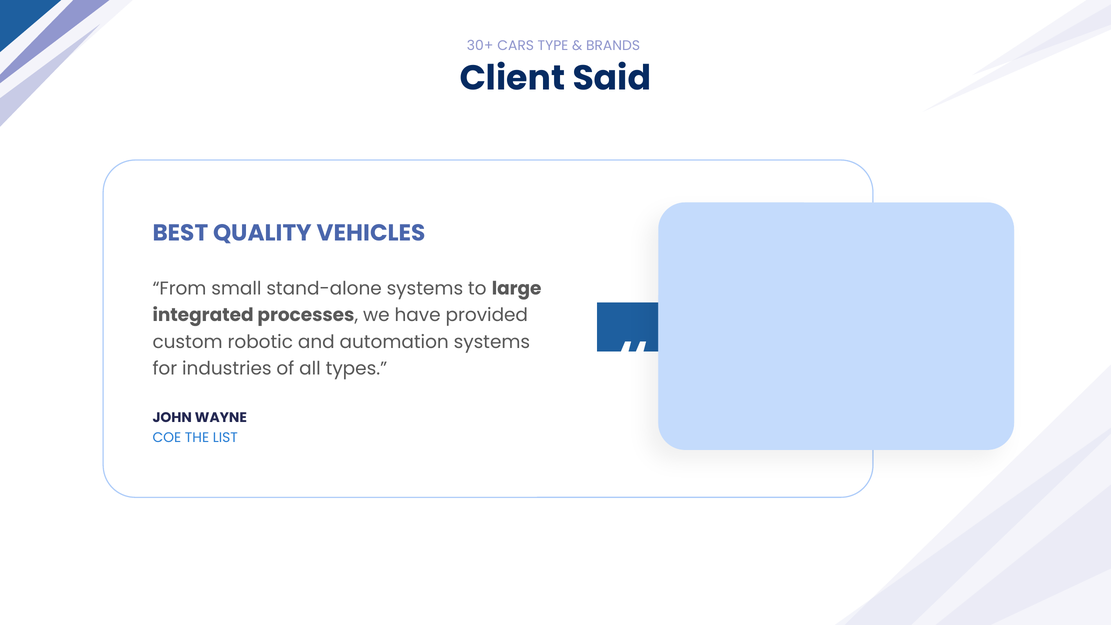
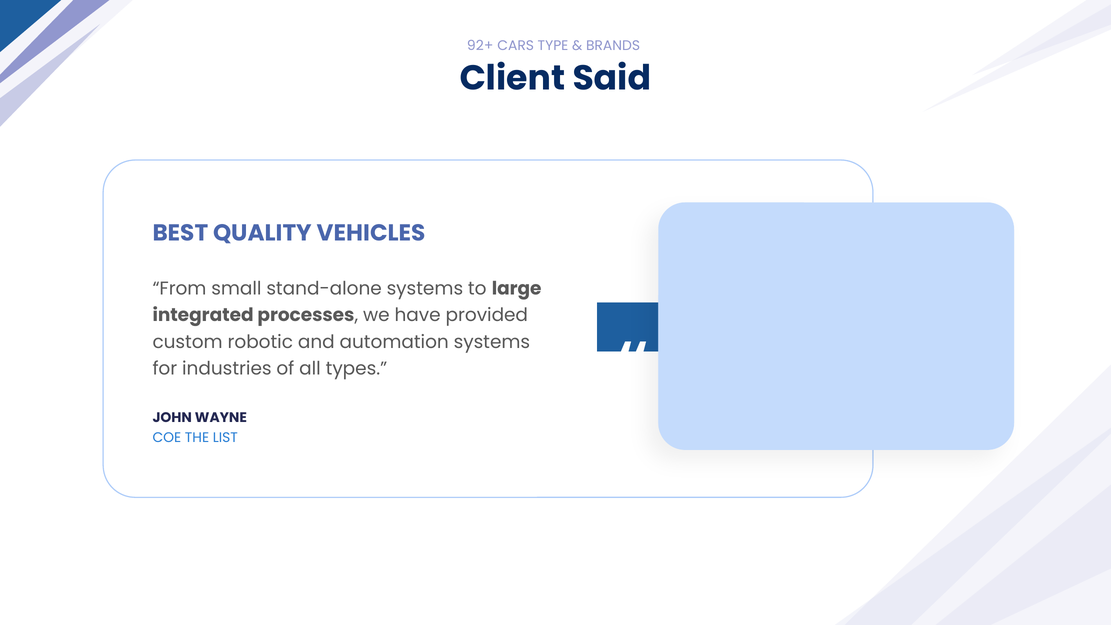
30+: 30+ -> 92+
